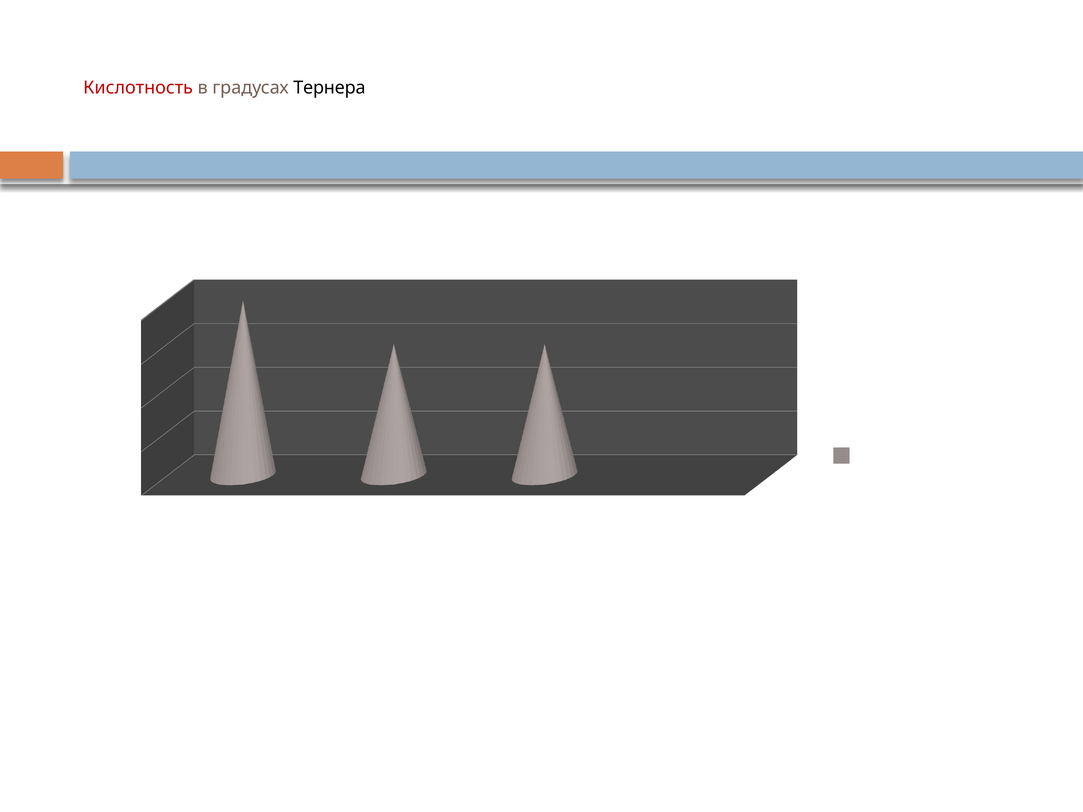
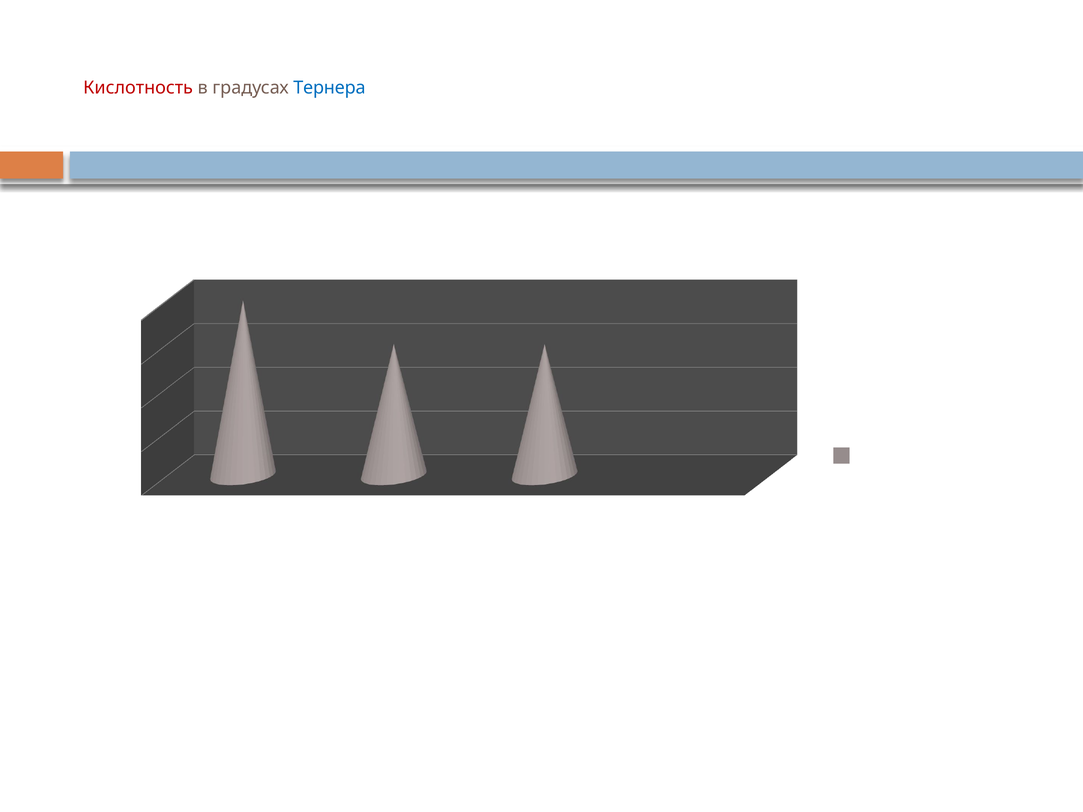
Тернера colour: black -> blue
